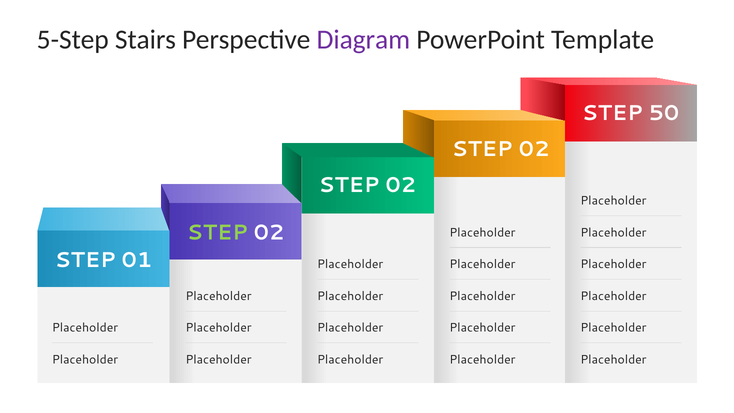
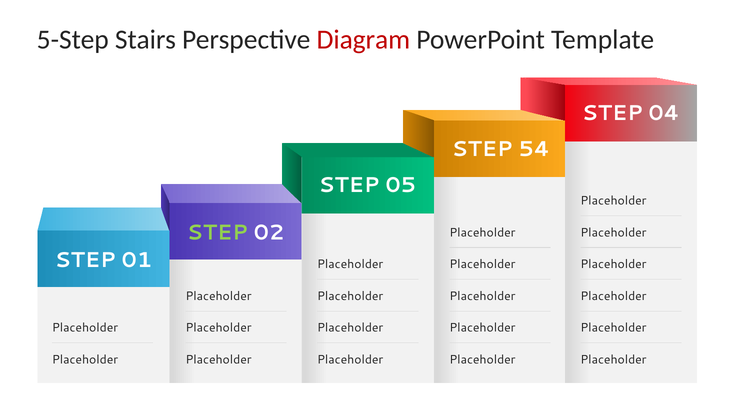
Diagram colour: purple -> red
50: 50 -> 04
02 at (534, 149): 02 -> 54
02 at (401, 185): 02 -> 05
